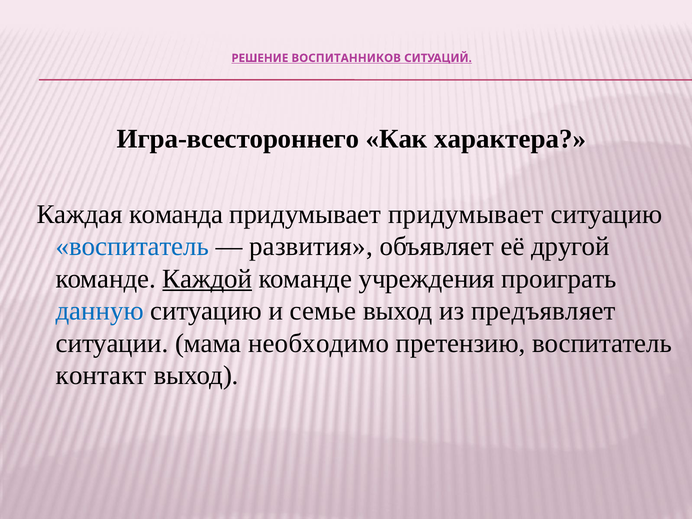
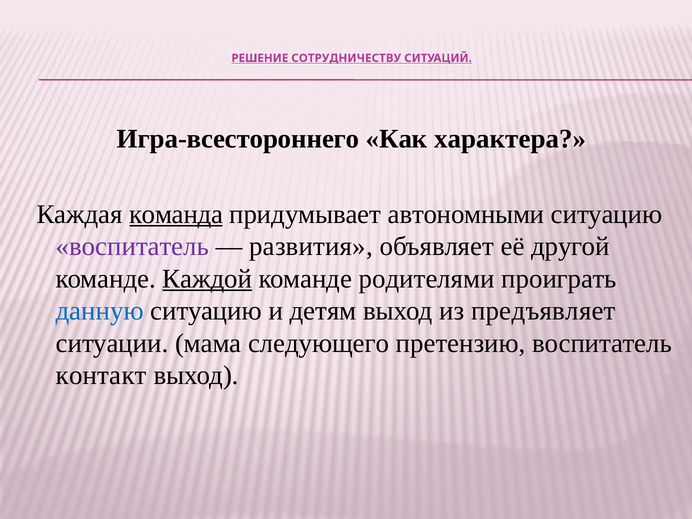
ВОСПИТАННИКОВ: ВОСПИТАННИКОВ -> СОТРУДНИЧЕСТВУ
команда underline: none -> present
придумывает придумывает: придумывает -> автономными
воспитатель at (132, 246) colour: blue -> purple
учреждения: учреждения -> родителями
семье: семье -> детям
необходимо: необходимо -> следующего
